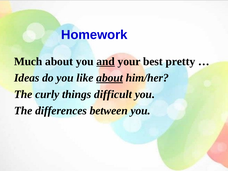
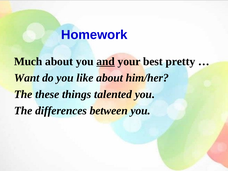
Ideas: Ideas -> Want
about at (110, 78) underline: present -> none
curly: curly -> these
difficult: difficult -> talented
